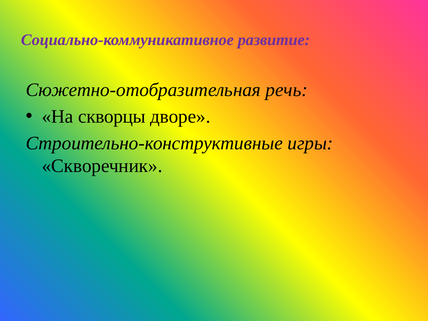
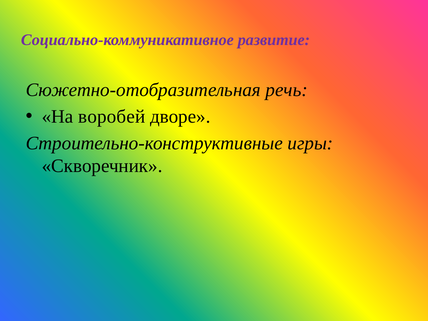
скворцы: скворцы -> воробей
